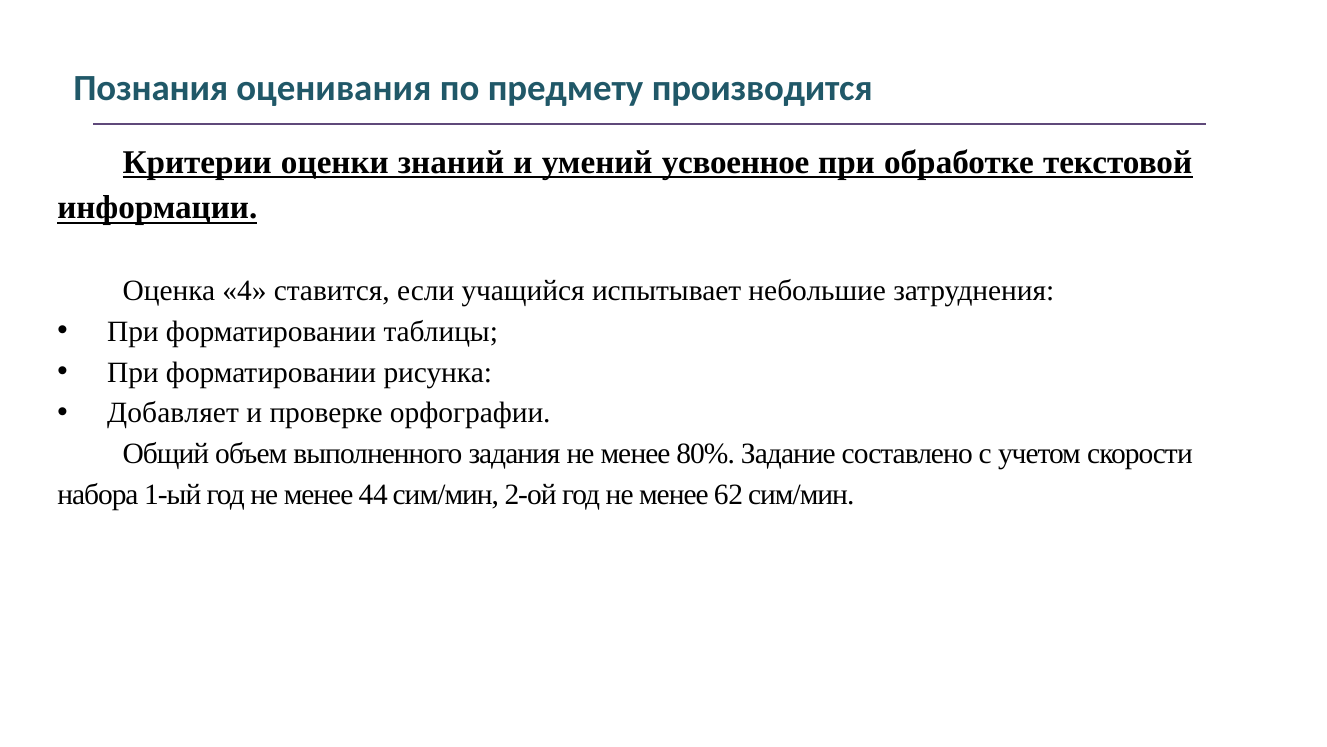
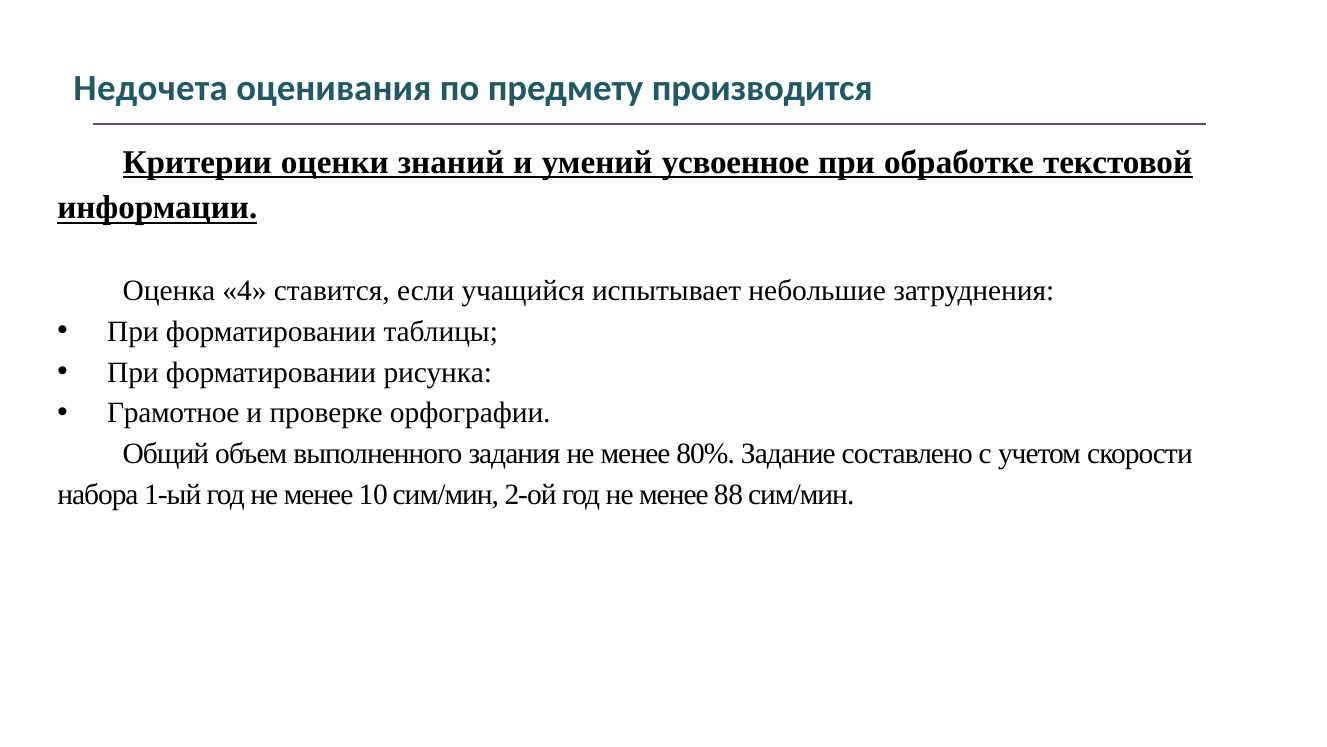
Познания: Познания -> Недочета
Добавляет: Добавляет -> Грамотное
44: 44 -> 10
62: 62 -> 88
